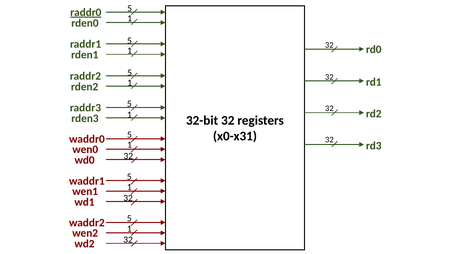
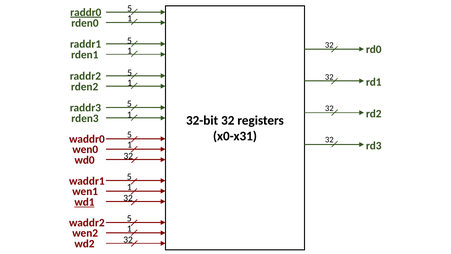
wd1 underline: none -> present
